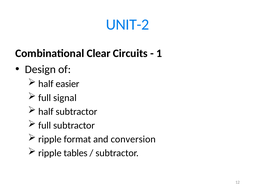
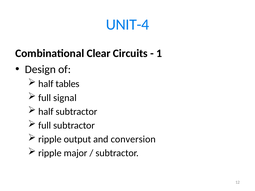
UNIT-2: UNIT-2 -> UNIT-4
easier: easier -> tables
format: format -> output
tables: tables -> major
